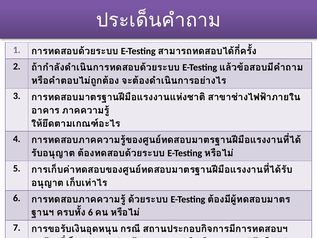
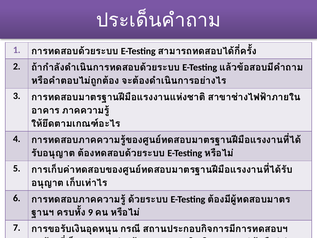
6 at (90, 212): 6 -> 9
